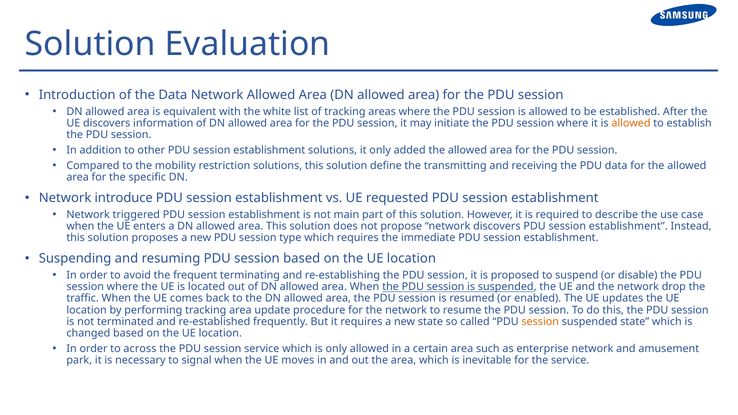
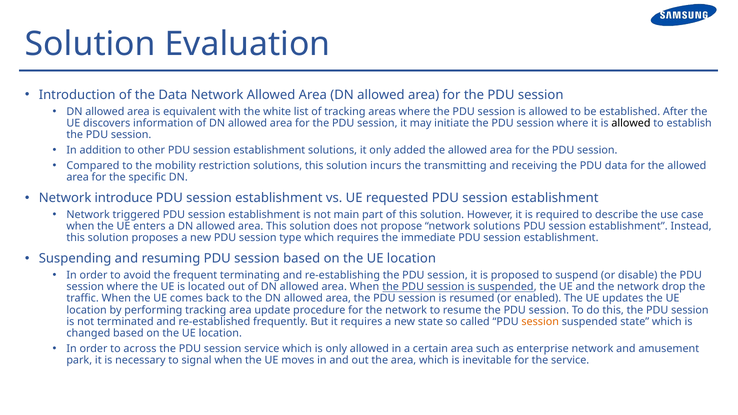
allowed at (631, 123) colour: orange -> black
define: define -> incurs
network discovers: discovers -> solutions
